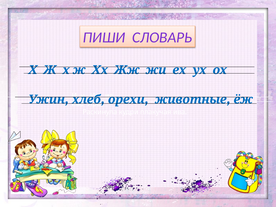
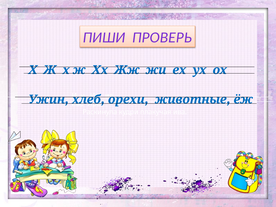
СЛОВАРЬ: СЛОВАРЬ -> ПРОВЕРЬ
